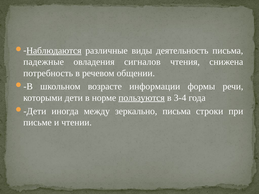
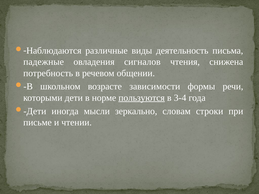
Наблюдаются underline: present -> none
информации: информации -> зависимости
между: между -> мысли
зеркально письма: письма -> словам
